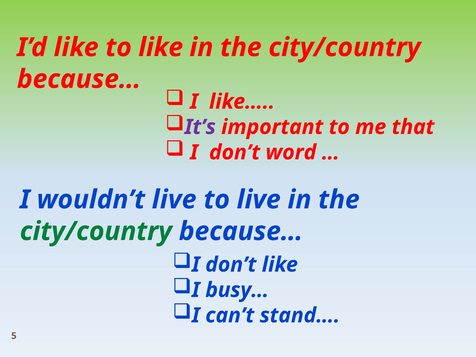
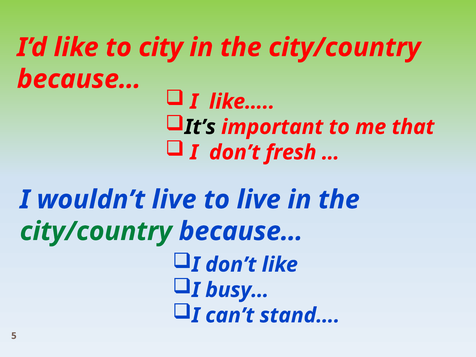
to like: like -> city
It’s colour: purple -> black
word: word -> fresh
